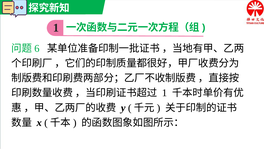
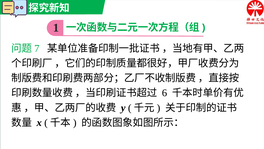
6: 6 -> 7
1 at (164, 93): 1 -> 6
